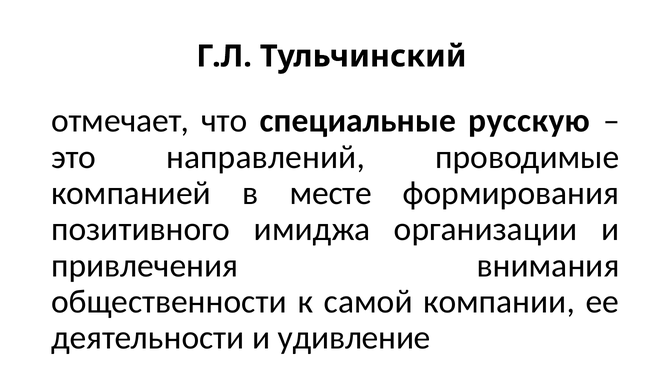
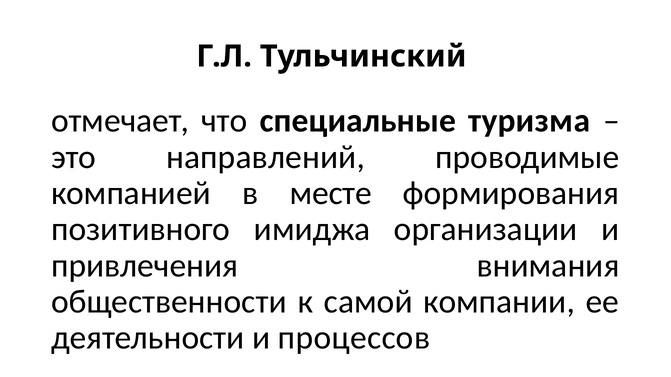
русскую: русскую -> туризма
удивление: удивление -> процессов
